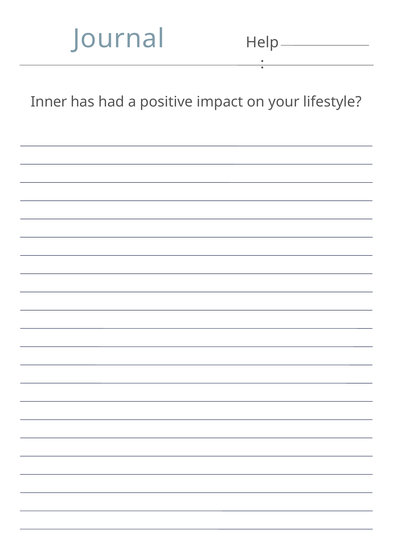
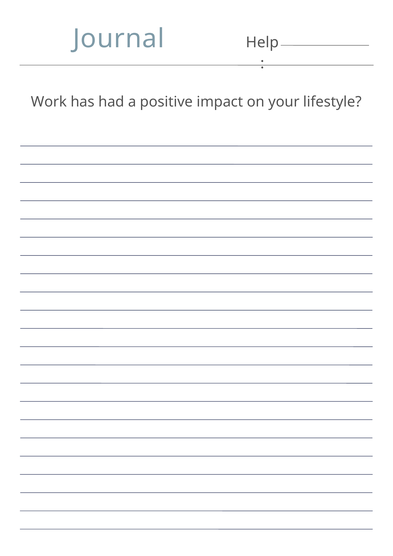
Inner: Inner -> Work
